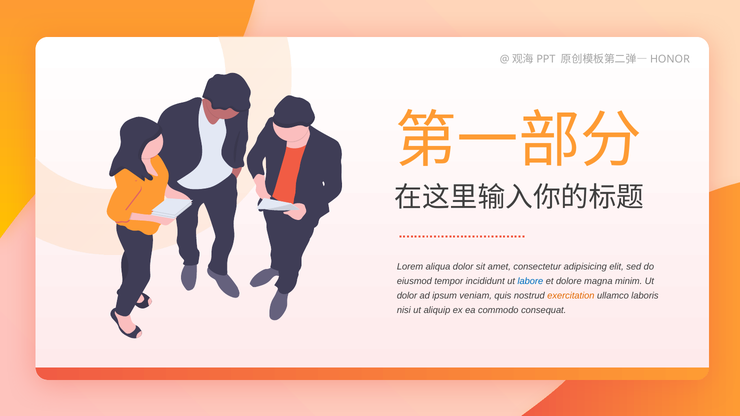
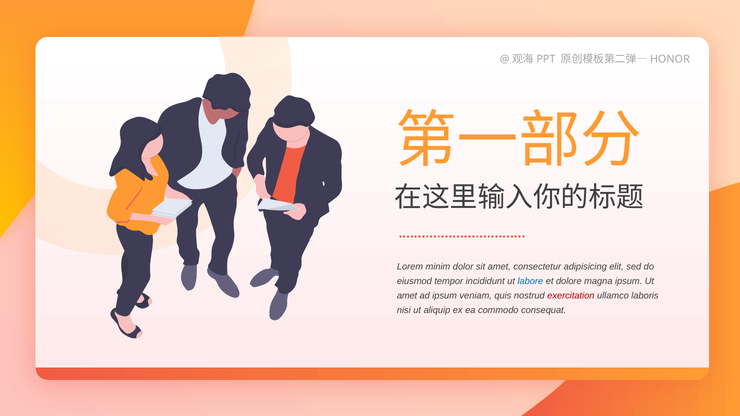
aliqua: aliqua -> minim
magna minim: minim -> ipsum
dolor at (407, 296): dolor -> amet
exercitation colour: orange -> red
